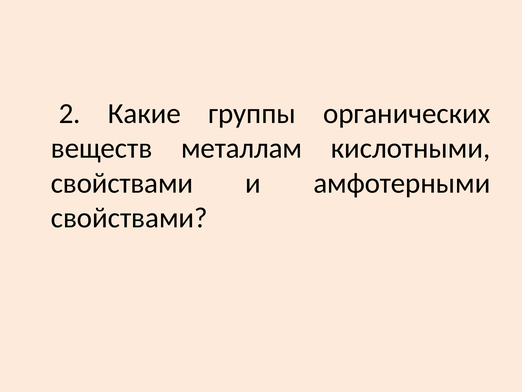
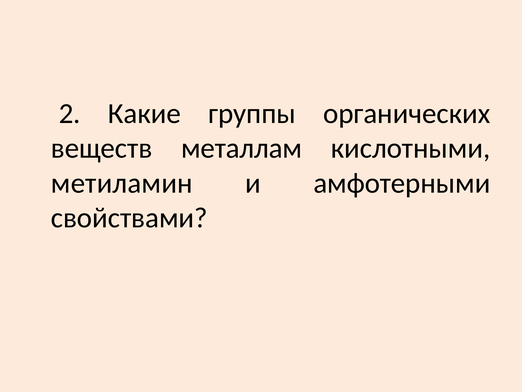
свойствами at (122, 183): свойствами -> метиламин
